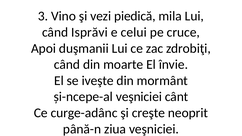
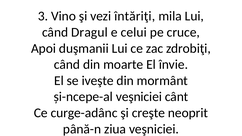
piedică: piedică -> întăriţi
Isprăvi: Isprăvi -> Dragul
